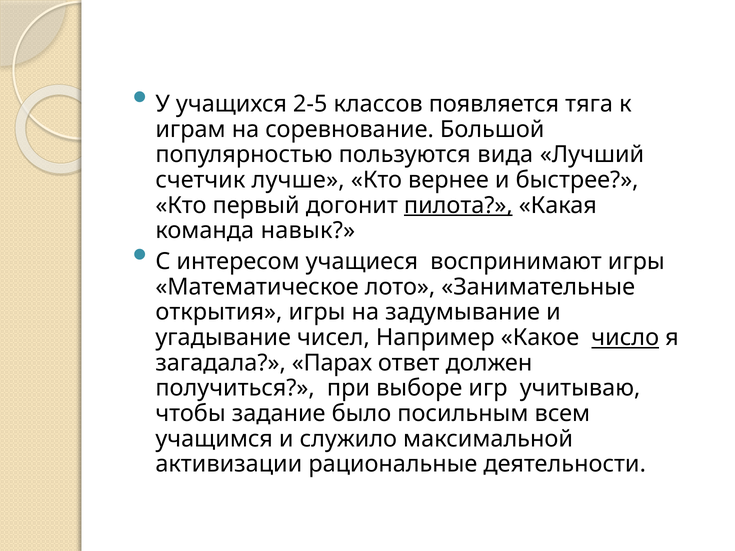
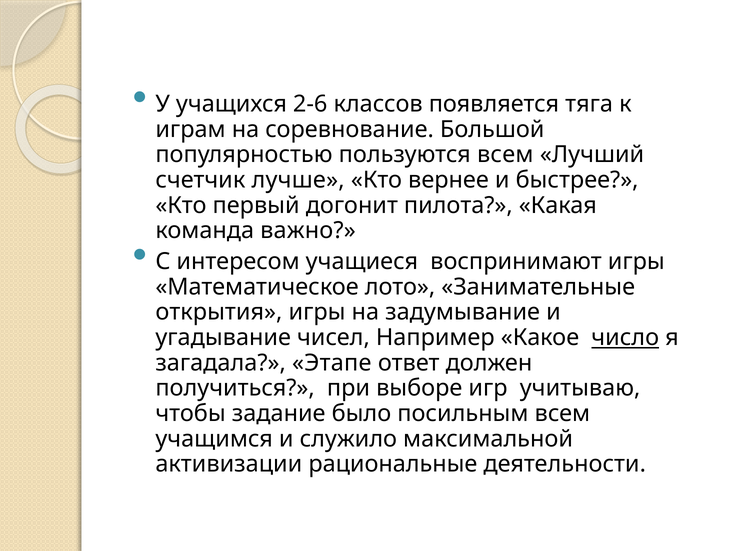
2-5: 2-5 -> 2-6
пользуются вида: вида -> всем
пилота underline: present -> none
навык: навык -> важно
Парах: Парах -> Этапе
